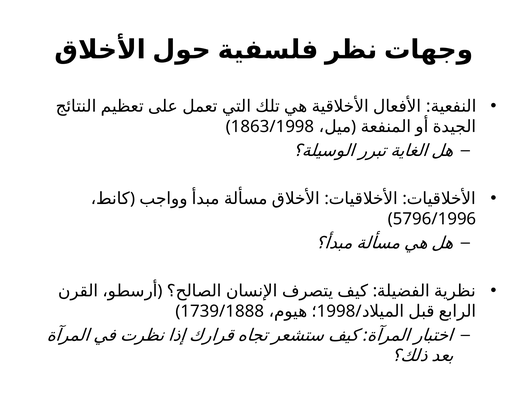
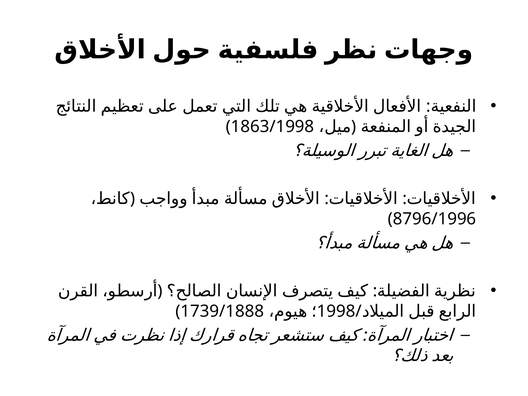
5796/1996: 5796/1996 -> 8796/1996
